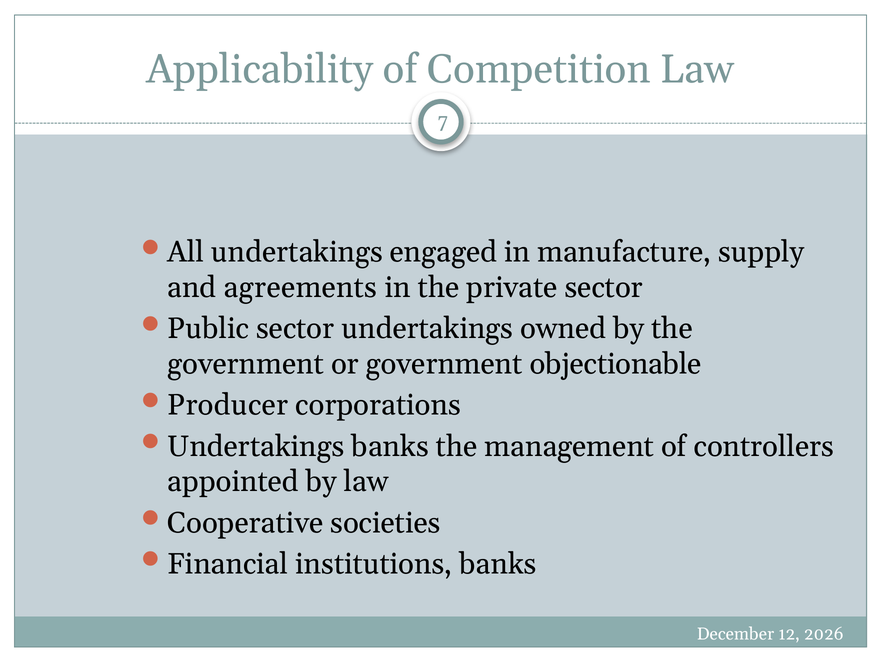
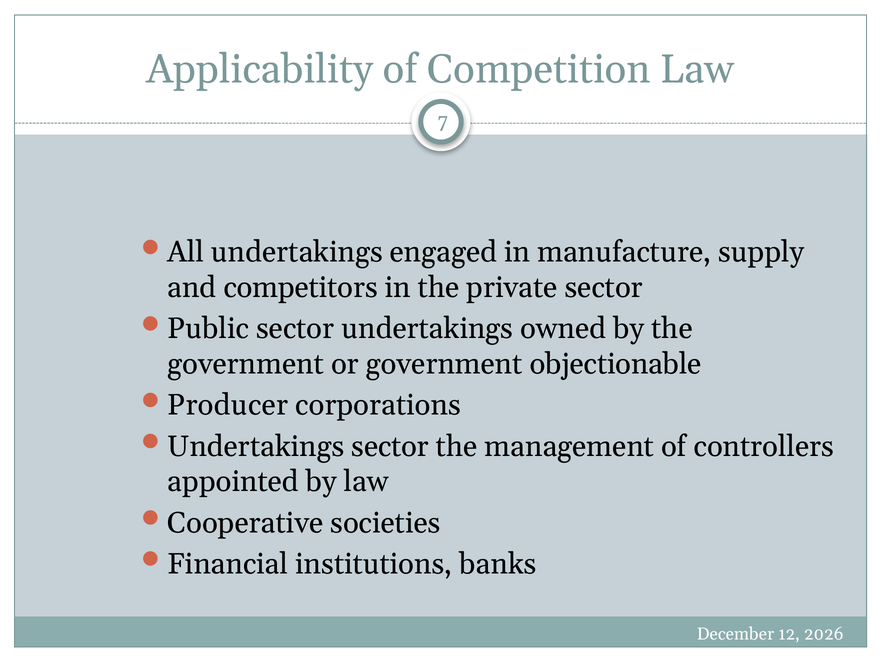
agreements: agreements -> competitors
Undertakings banks: banks -> sector
